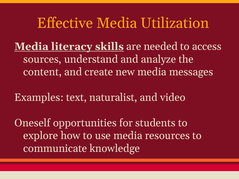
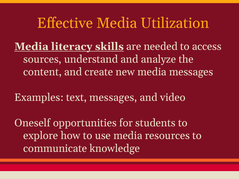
text naturalist: naturalist -> messages
